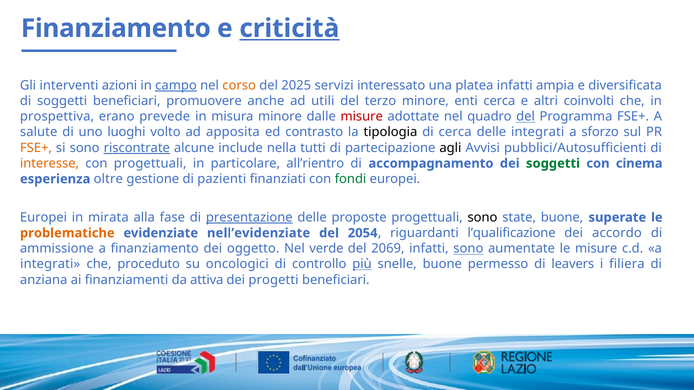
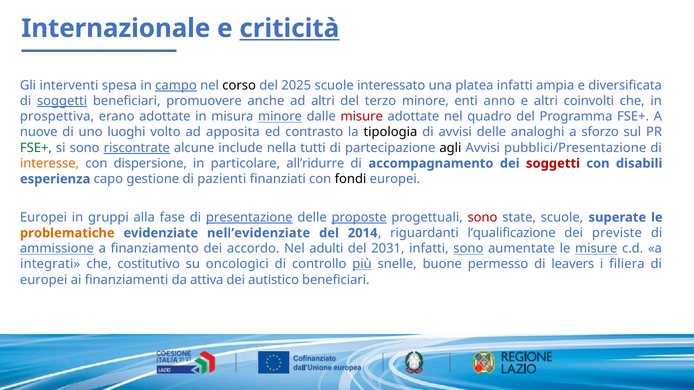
Finanziamento at (116, 28): Finanziamento -> Internazionale
azioni: azioni -> spesa
corso colour: orange -> black
2025 servizi: servizi -> scuole
soggetti at (62, 101) underline: none -> present
ad utili: utili -> altri
enti cerca: cerca -> anno
erano prevede: prevede -> adottate
minore at (280, 117) underline: none -> present
del at (526, 117) underline: present -> none
salute: salute -> nuove
di cerca: cerca -> avvisi
delle integrati: integrati -> analoghi
FSE+ at (36, 148) colour: orange -> green
pubblici/Autosufficienti: pubblici/Autosufficienti -> pubblici/Presentazione
con progettuali: progettuali -> dispersione
all’rientro: all’rientro -> all’ridurre
soggetti at (553, 164) colour: green -> red
cinema: cinema -> disabili
oltre: oltre -> capo
fondi colour: green -> black
mirata: mirata -> gruppi
proposte underline: none -> present
sono at (483, 218) colour: black -> red
state buone: buone -> scuole
2054: 2054 -> 2014
accordo: accordo -> previste
ammissione underline: none -> present
oggetto: oggetto -> accordo
verde: verde -> adulti
2069: 2069 -> 2031
misure at (596, 249) underline: none -> present
proceduto: proceduto -> costitutivo
anziana at (44, 280): anziana -> europei
progetti: progetti -> autistico
